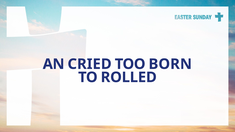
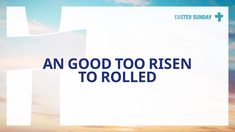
CRIED: CRIED -> GOOD
BORN: BORN -> RISEN
